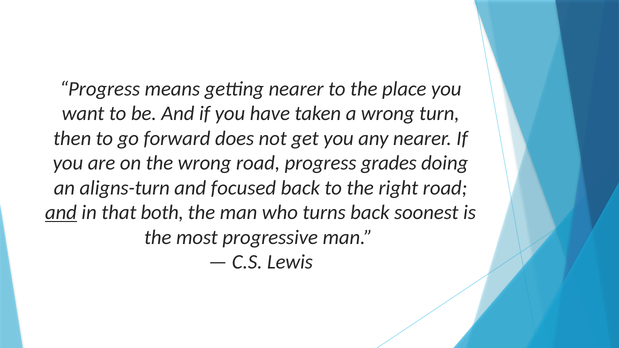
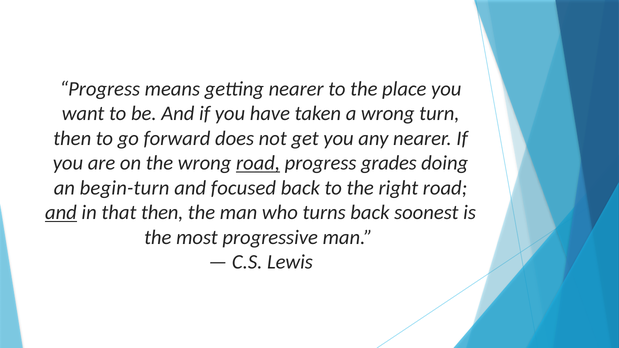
road at (258, 163) underline: none -> present
aligns-turn: aligns-turn -> begin-turn
that both: both -> then
